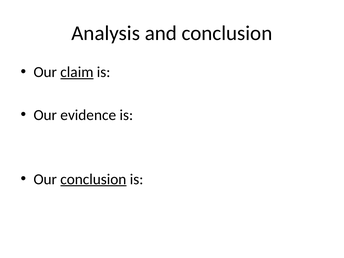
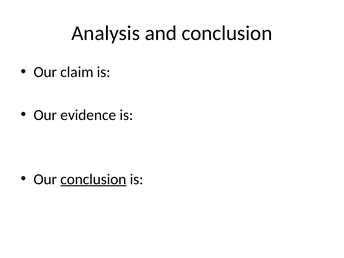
claim underline: present -> none
